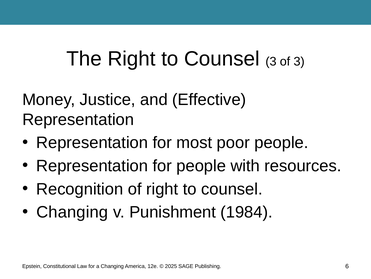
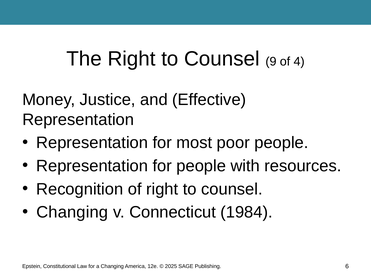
Counsel 3: 3 -> 9
of 3: 3 -> 4
Punishment: Punishment -> Connecticut
